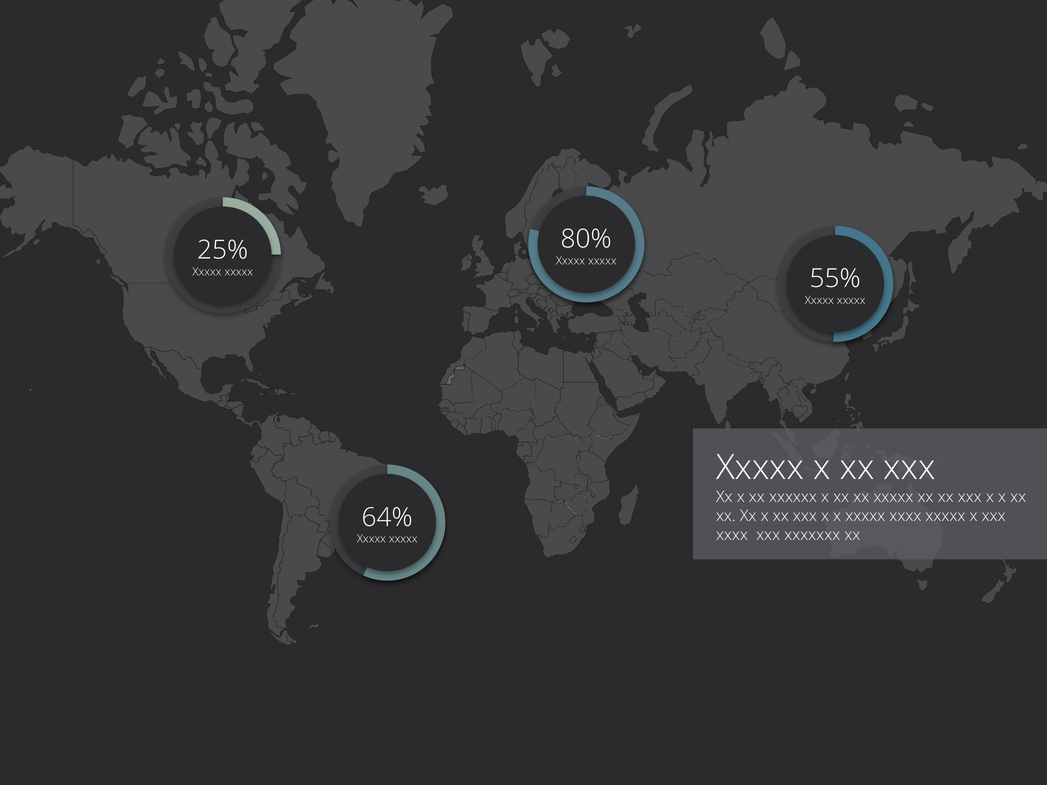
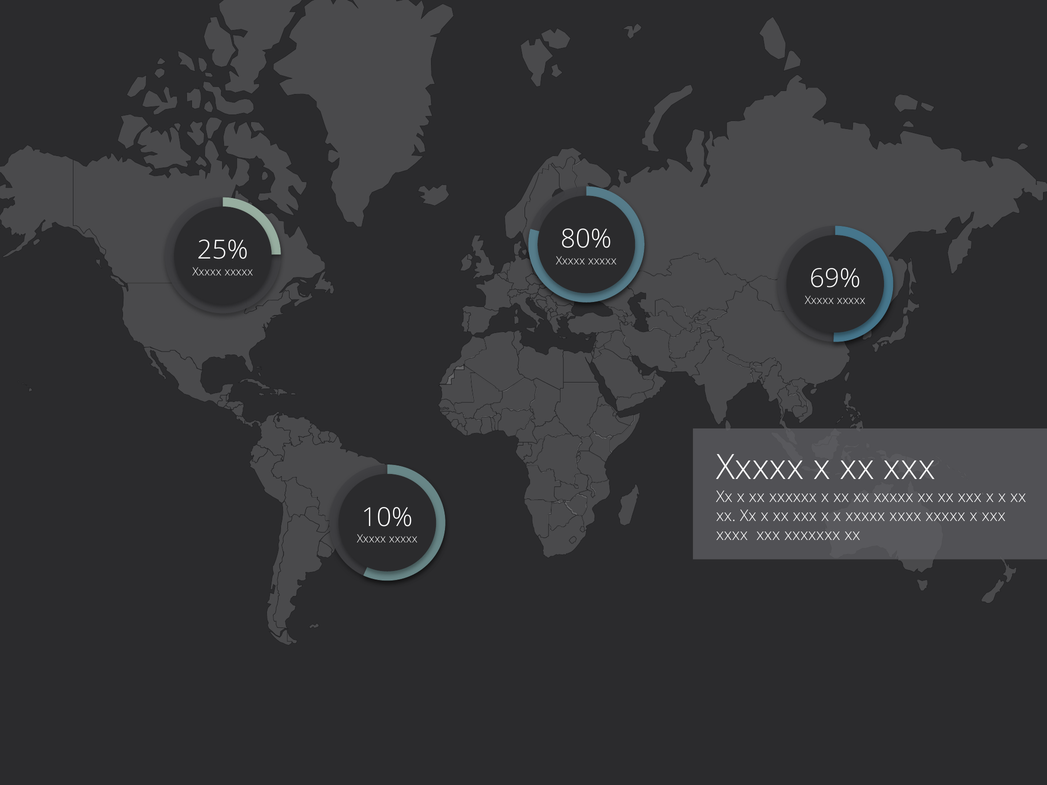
55%: 55% -> 69%
64%: 64% -> 10%
